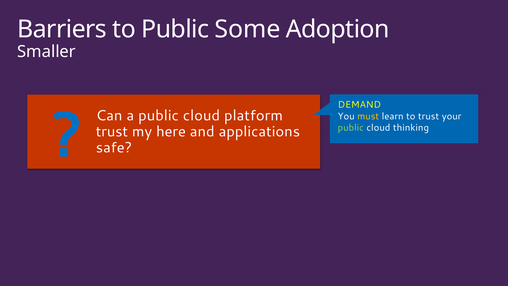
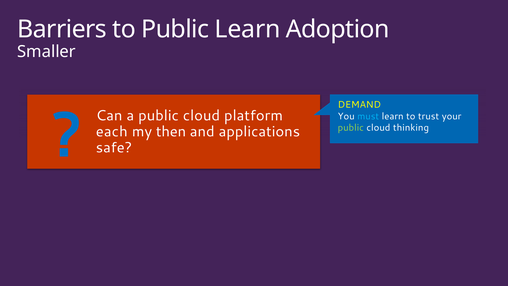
Public Some: Some -> Learn
must colour: yellow -> light blue
trust at (112, 131): trust -> each
here: here -> then
